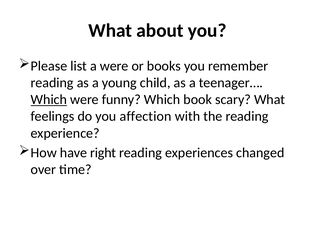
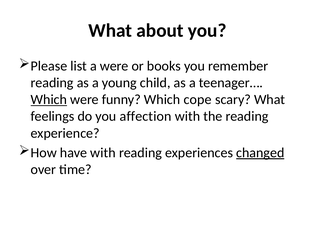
book: book -> cope
have right: right -> with
changed underline: none -> present
